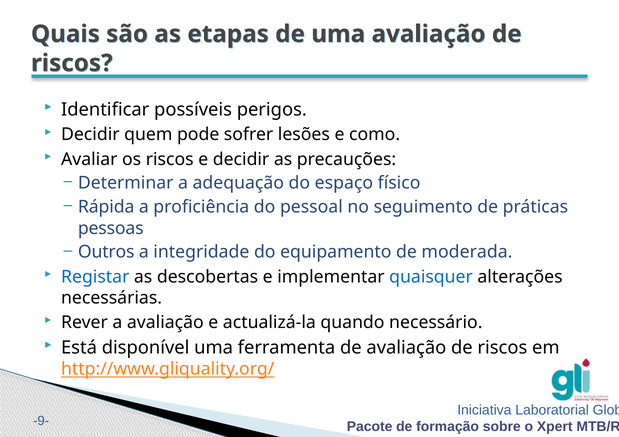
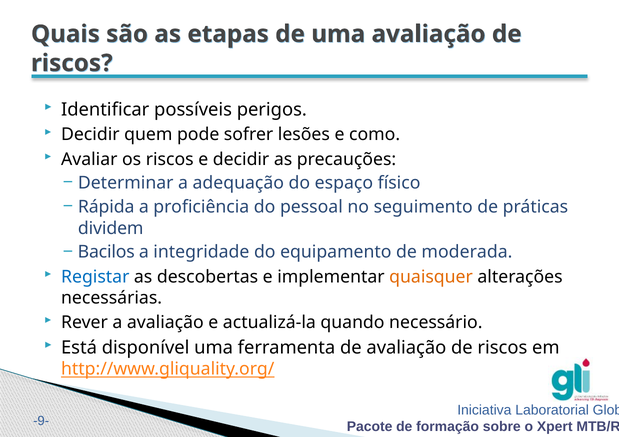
pessoas: pessoas -> dividem
Outros: Outros -> Bacilos
quaisquer colour: blue -> orange
